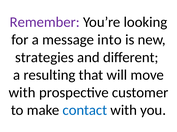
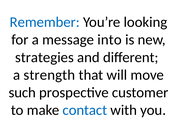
Remember colour: purple -> blue
resulting: resulting -> strength
with at (22, 93): with -> such
